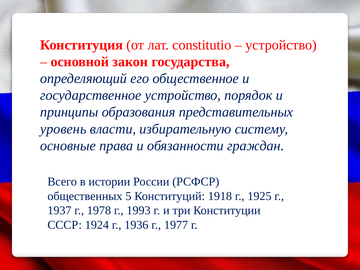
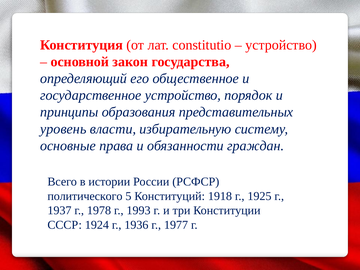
общественных: общественных -> политического
